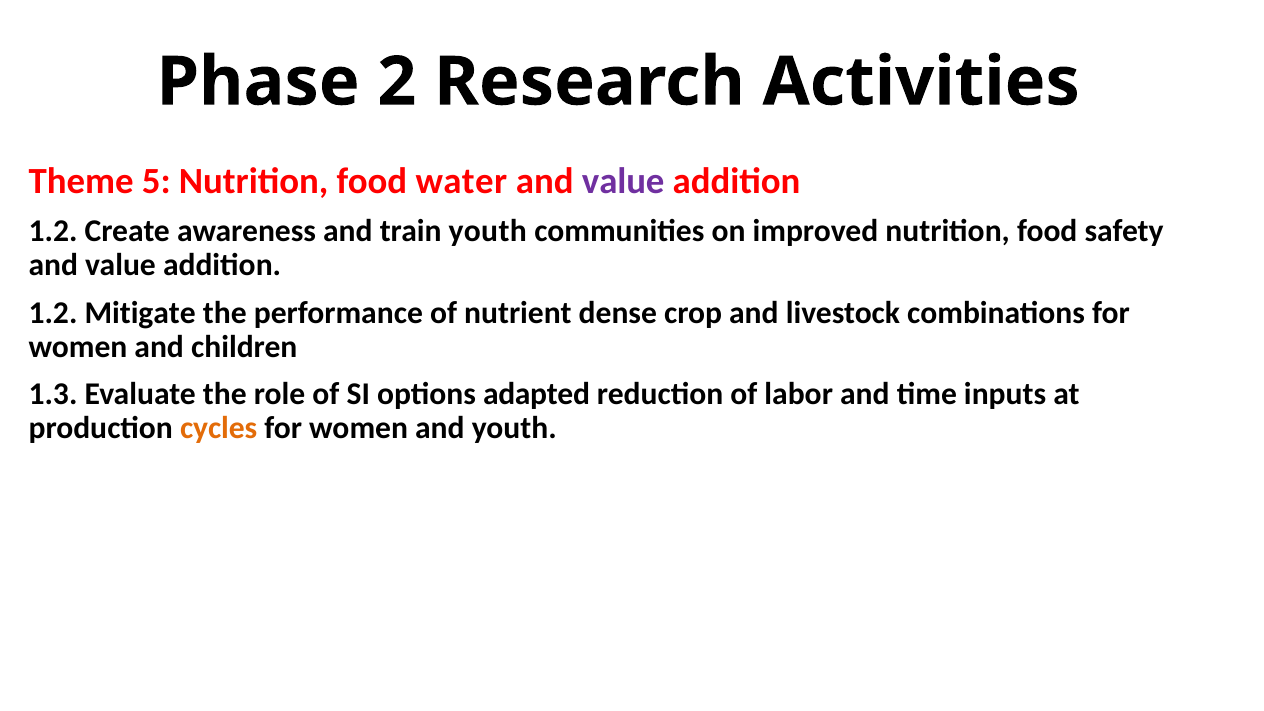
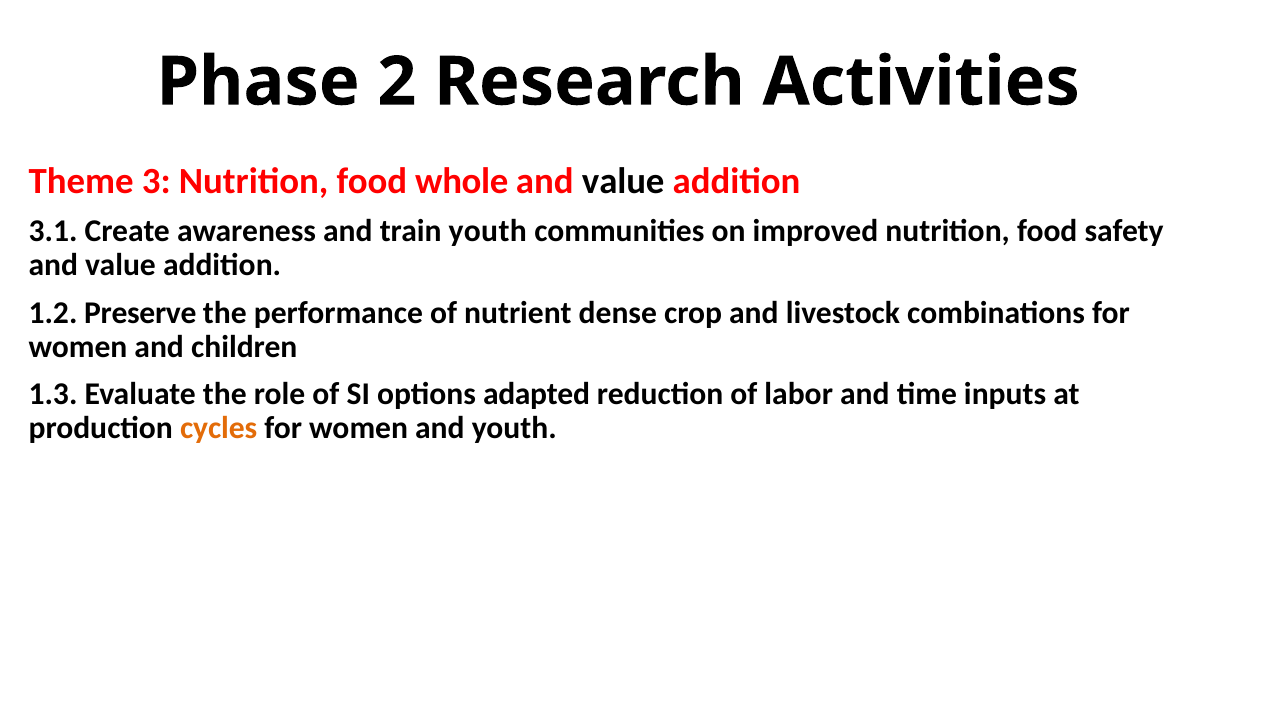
5: 5 -> 3
water: water -> whole
value at (623, 181) colour: purple -> black
1.2 at (53, 231): 1.2 -> 3.1
Mitigate: Mitigate -> Preserve
